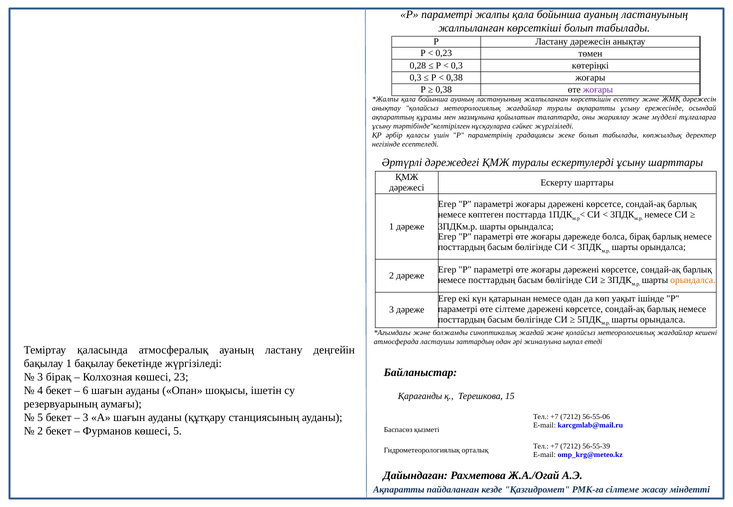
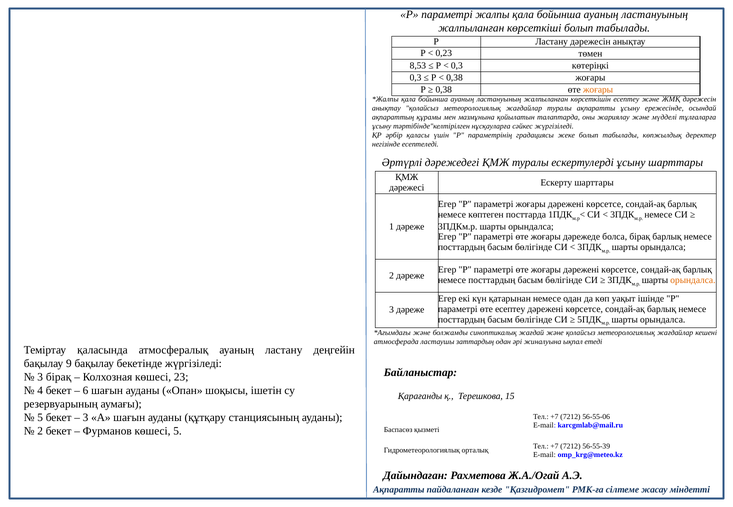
0,28: 0,28 -> 8,53
жоғары at (598, 90) colour: purple -> orange
өте сілтеме: сілтеме -> есептеу
бақылау 1: 1 -> 9
